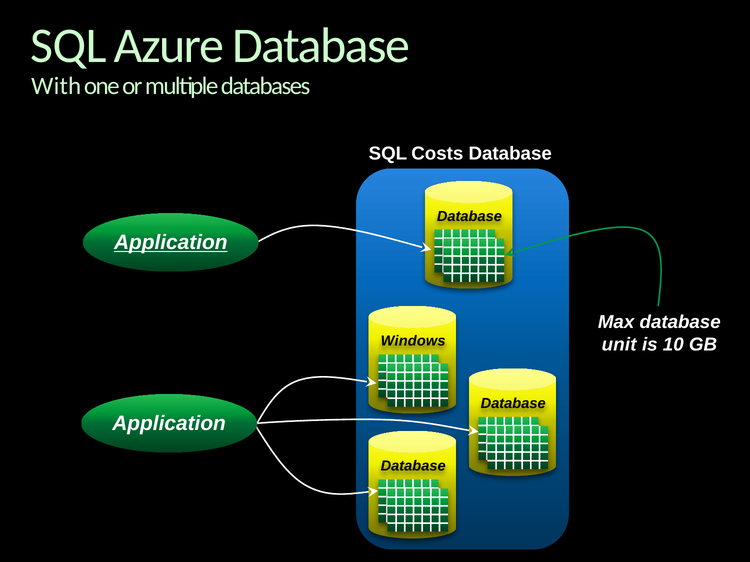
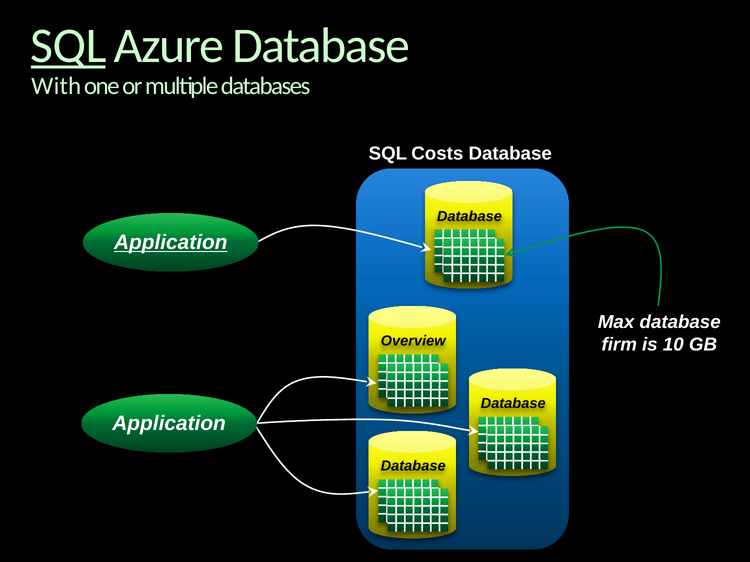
SQL at (69, 46) underline: none -> present
Windows: Windows -> Overview
unit: unit -> firm
